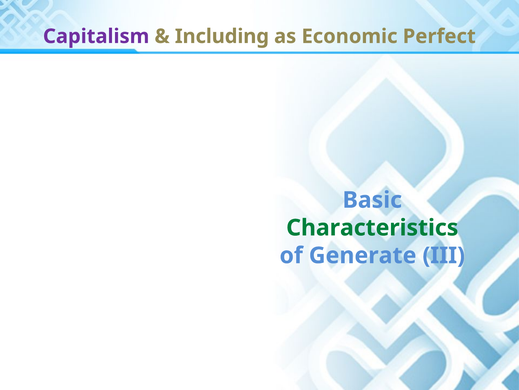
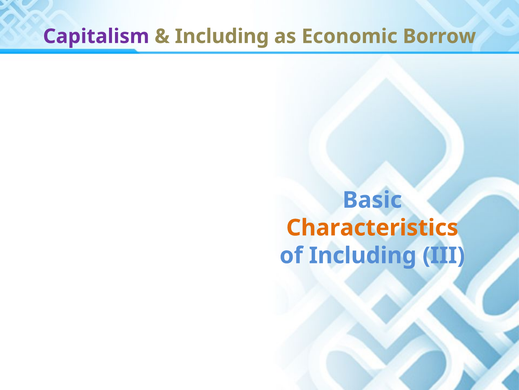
Perfect: Perfect -> Borrow
Characteristics colour: green -> orange
of Generate: Generate -> Including
